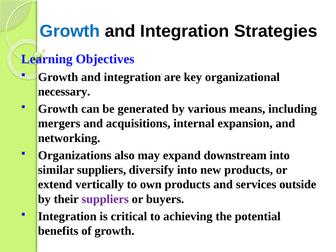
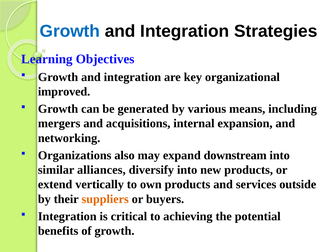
necessary: necessary -> improved
similar suppliers: suppliers -> alliances
suppliers at (105, 199) colour: purple -> orange
